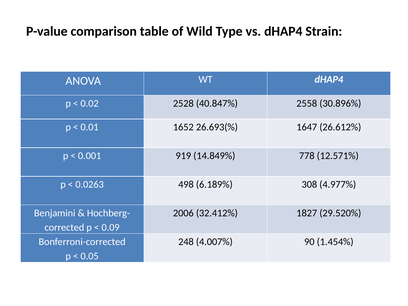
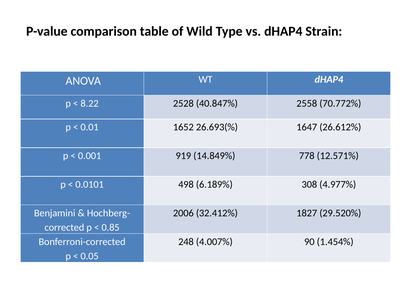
0.02: 0.02 -> 8.22
30.896%: 30.896% -> 70.772%
0.0263: 0.0263 -> 0.0101
0.09: 0.09 -> 0.85
